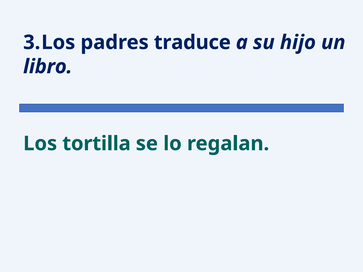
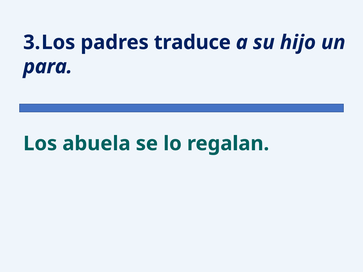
libro: libro -> para
tortilla: tortilla -> abuela
